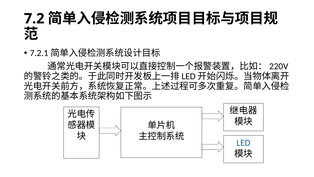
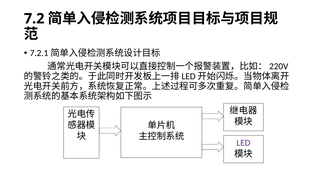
LED colour: blue -> purple
